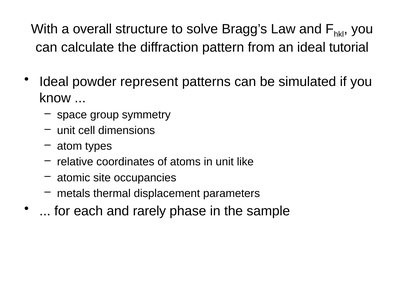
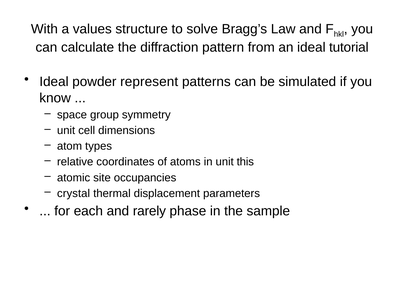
overall: overall -> values
like: like -> this
metals: metals -> crystal
